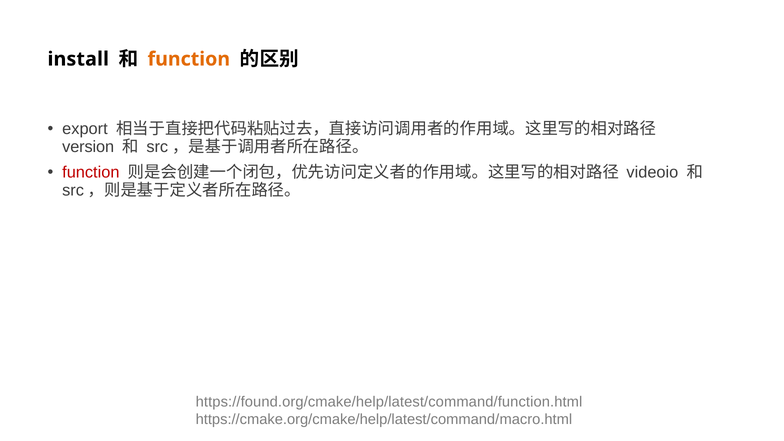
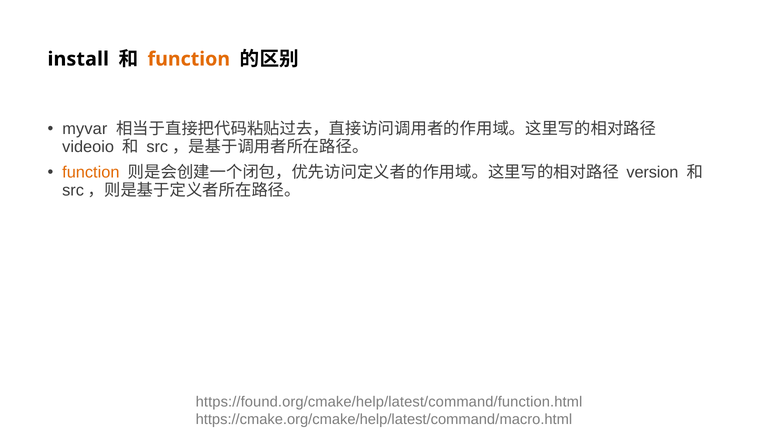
export: export -> myvar
version: version -> videoio
function at (91, 173) colour: red -> orange
videoio: videoio -> version
